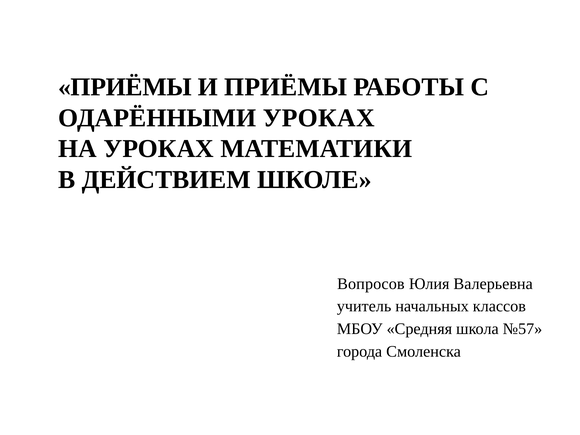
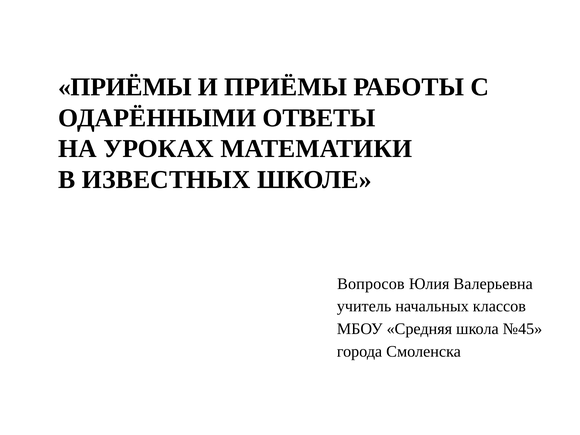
ОДАРЁННЫМИ УРОКАХ: УРОКАХ -> ОТВЕТЫ
ДЕЙСТВИЕМ: ДЕЙСТВИЕМ -> ИЗВЕСТНЫХ
№57: №57 -> №45
